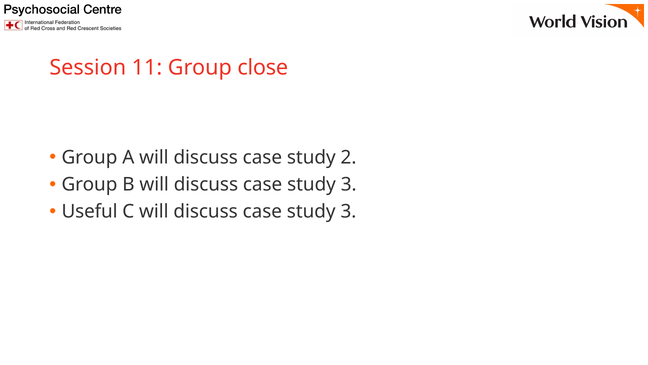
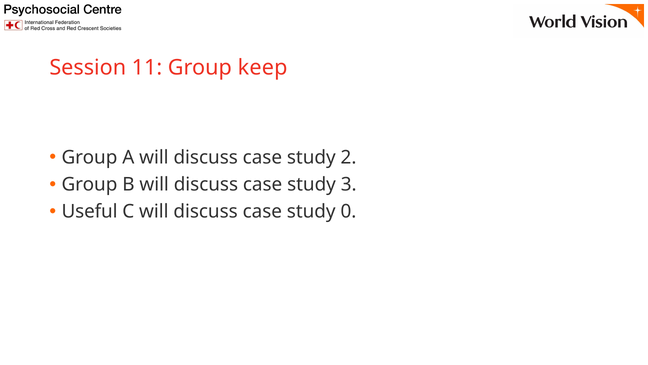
close: close -> keep
3 at (348, 211): 3 -> 0
